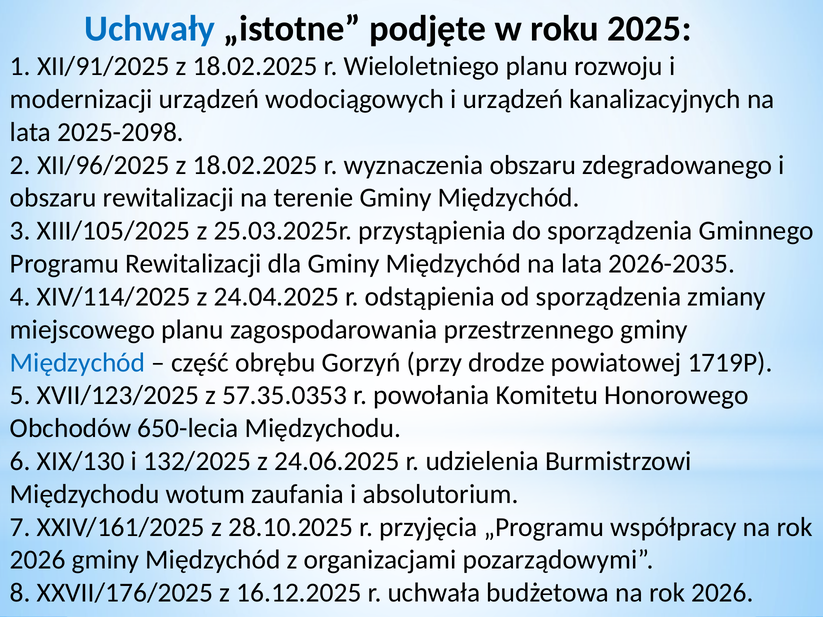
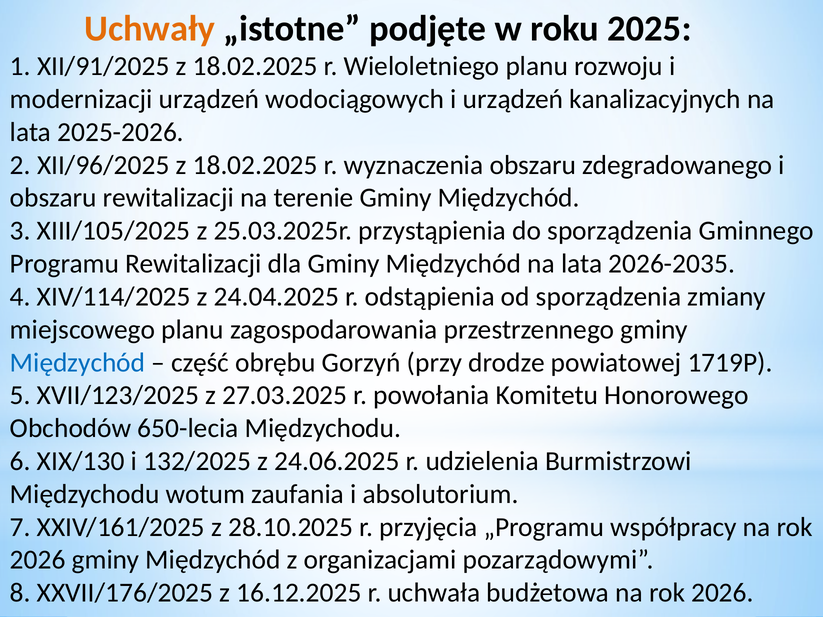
Uchwały colour: blue -> orange
2025-2098: 2025-2098 -> 2025-2026
57.35.0353: 57.35.0353 -> 27.03.2025
